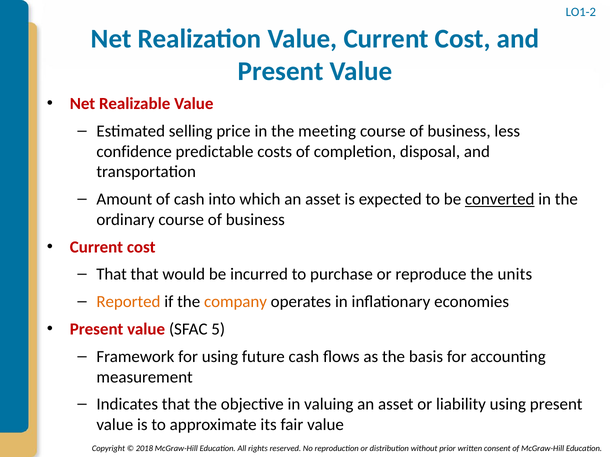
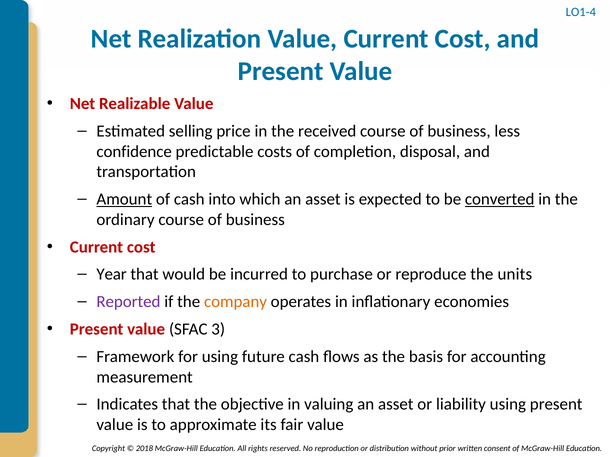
LO1-2: LO1-2 -> LO1-4
meeting: meeting -> received
Amount underline: none -> present
That at (112, 275): That -> Year
Reported colour: orange -> purple
5: 5 -> 3
